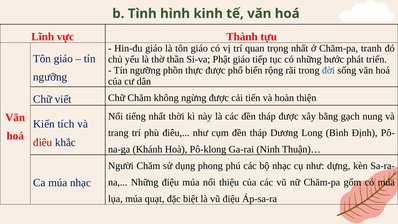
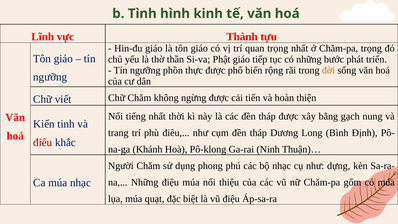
Chăm-pa tranh: tranh -> trọng
đời colour: blue -> orange
tích: tích -> tinh
